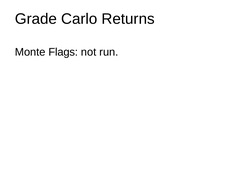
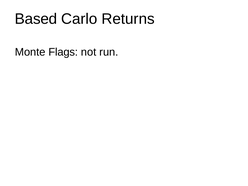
Grade: Grade -> Based
